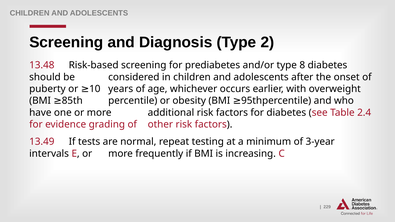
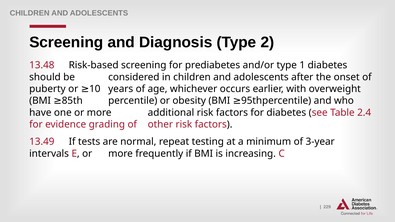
8: 8 -> 1
